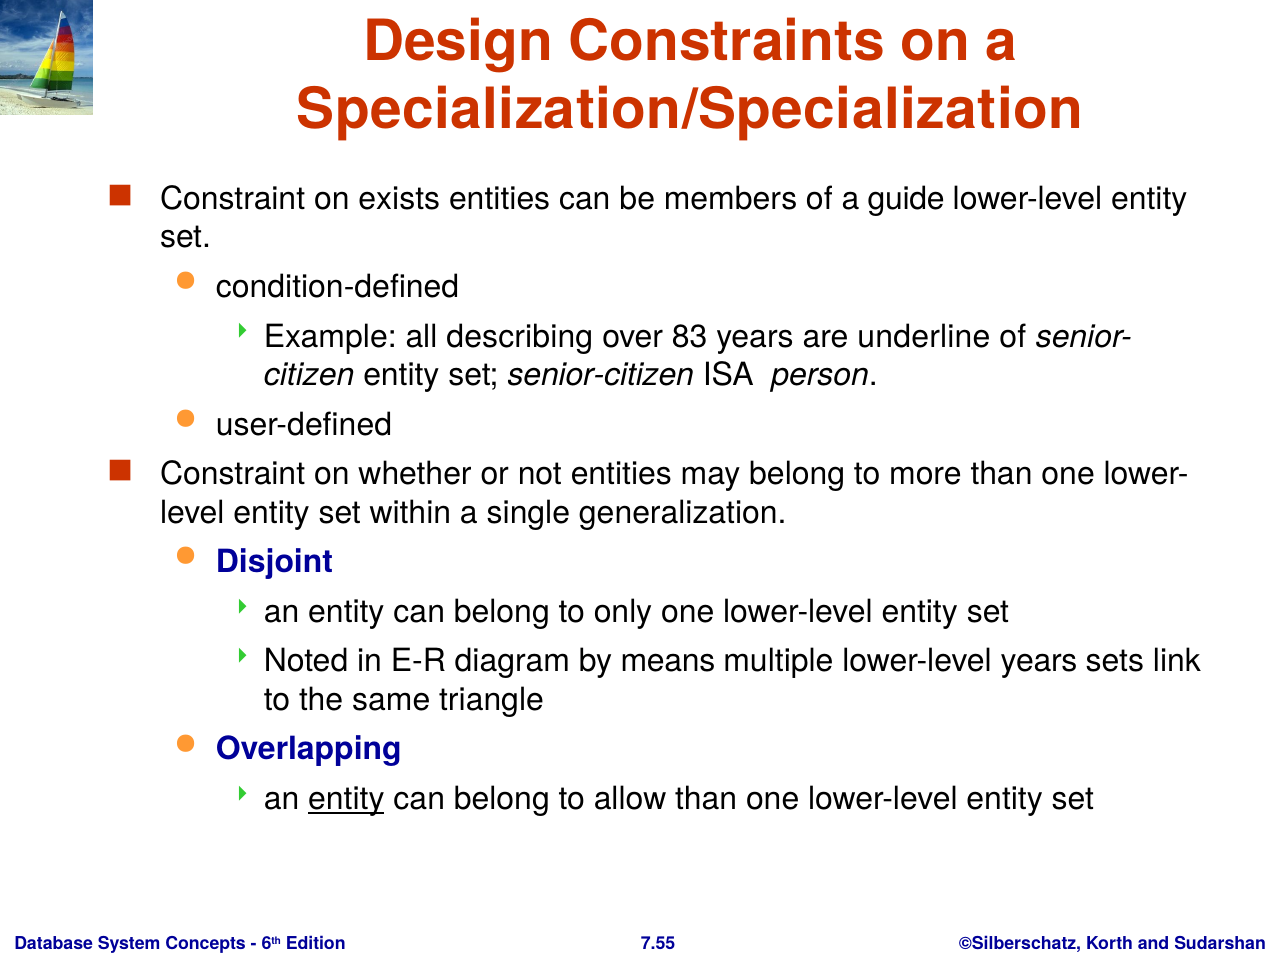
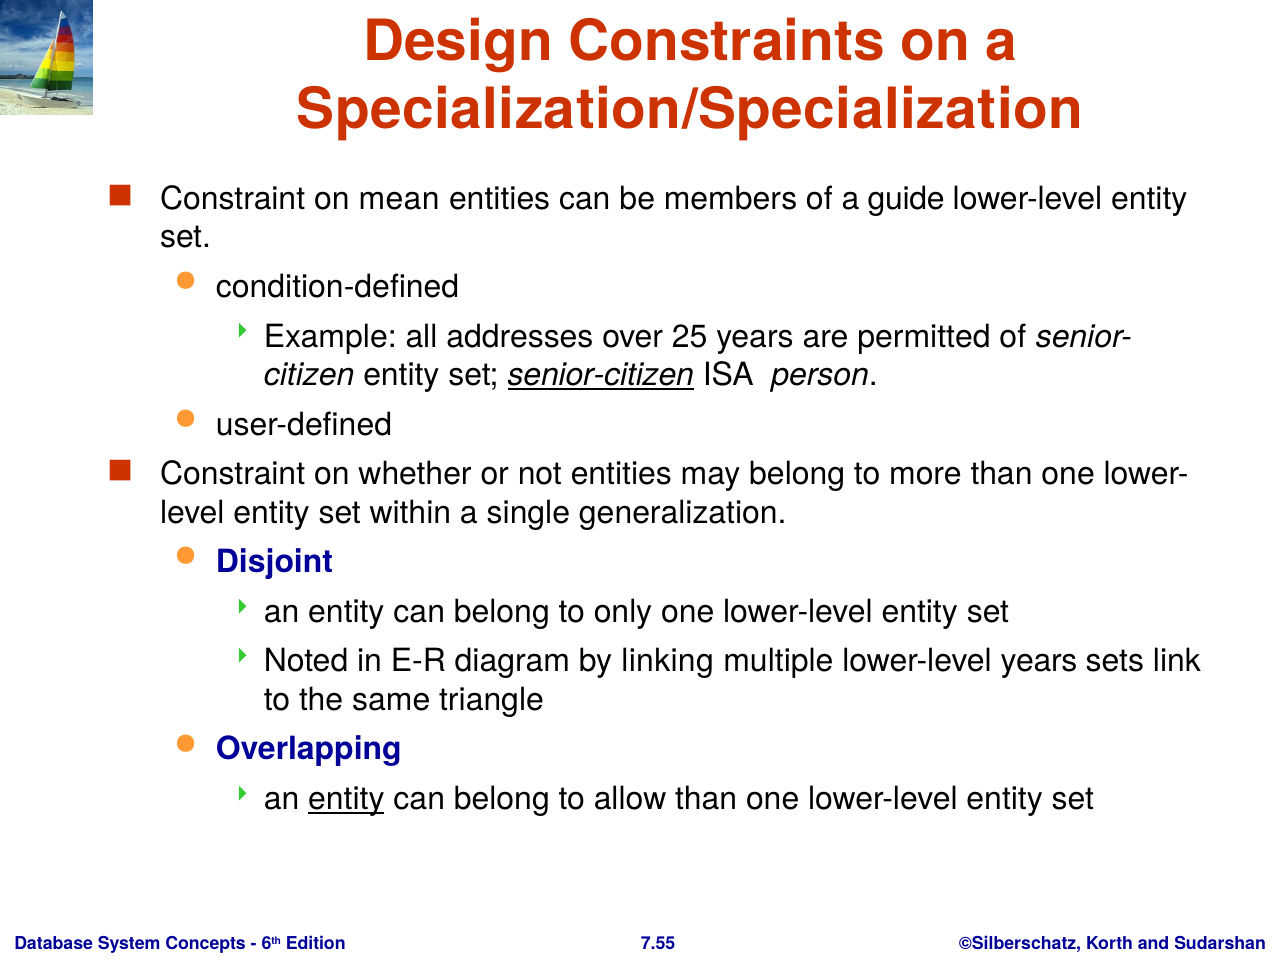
exists: exists -> mean
describing: describing -> addresses
83: 83 -> 25
underline: underline -> permitted
senior-citizen underline: none -> present
means: means -> linking
